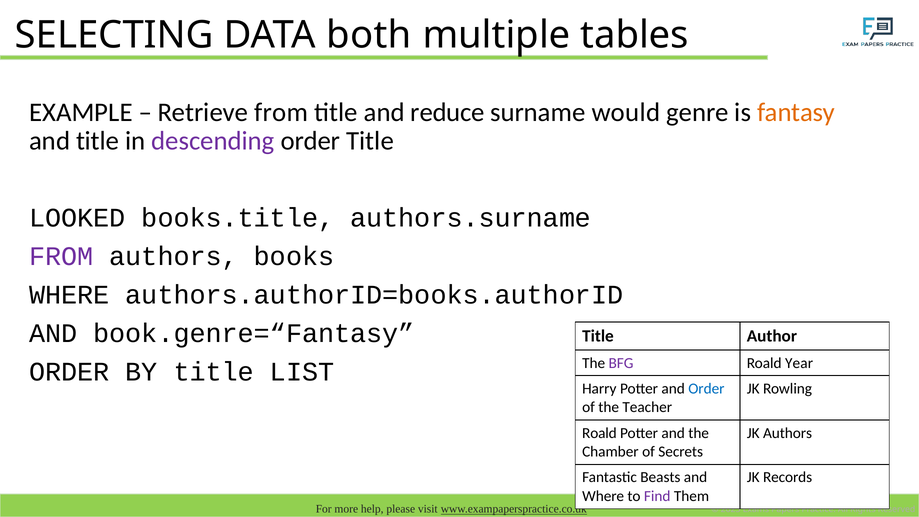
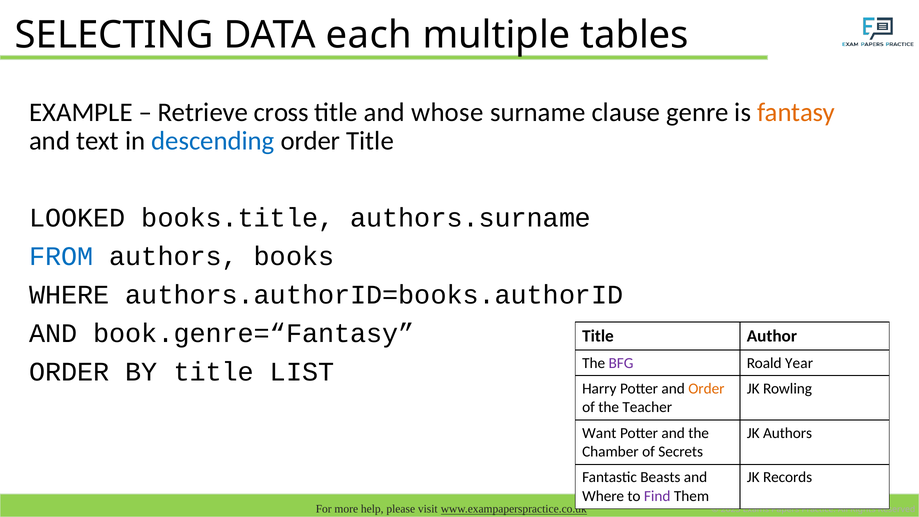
both: both -> each
Retrieve from: from -> cross
reduce: reduce -> whose
would: would -> clause
and title: title -> text
descending colour: purple -> blue
FROM at (61, 256) colour: purple -> blue
Order at (706, 389) colour: blue -> orange
Roald at (599, 433): Roald -> Want
